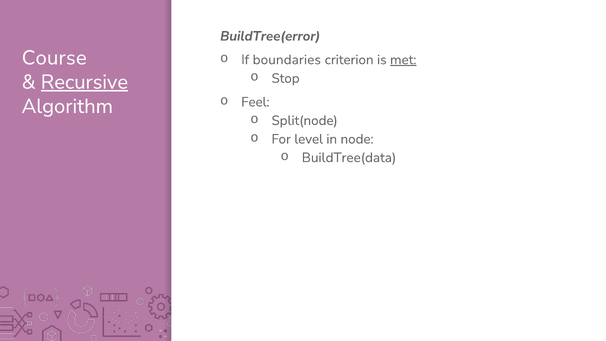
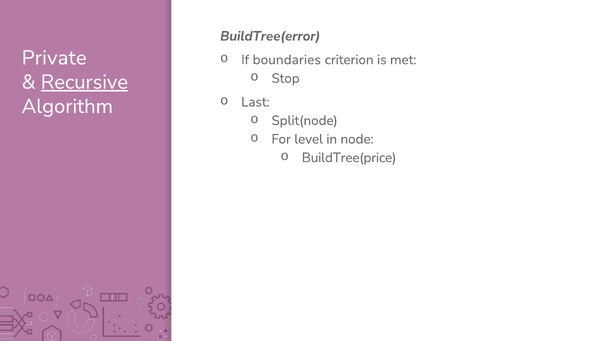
Course: Course -> Private
met underline: present -> none
Feel: Feel -> Last
BuildTree(data: BuildTree(data -> BuildTree(price
